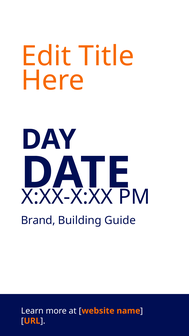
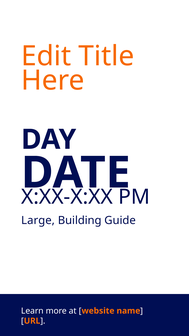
Brand: Brand -> Large
